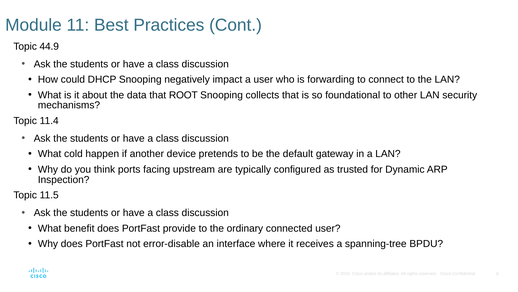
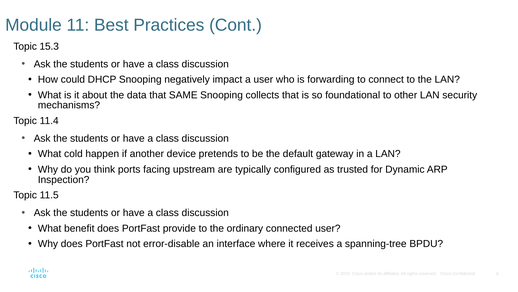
44.9: 44.9 -> 15.3
ROOT: ROOT -> SAME
